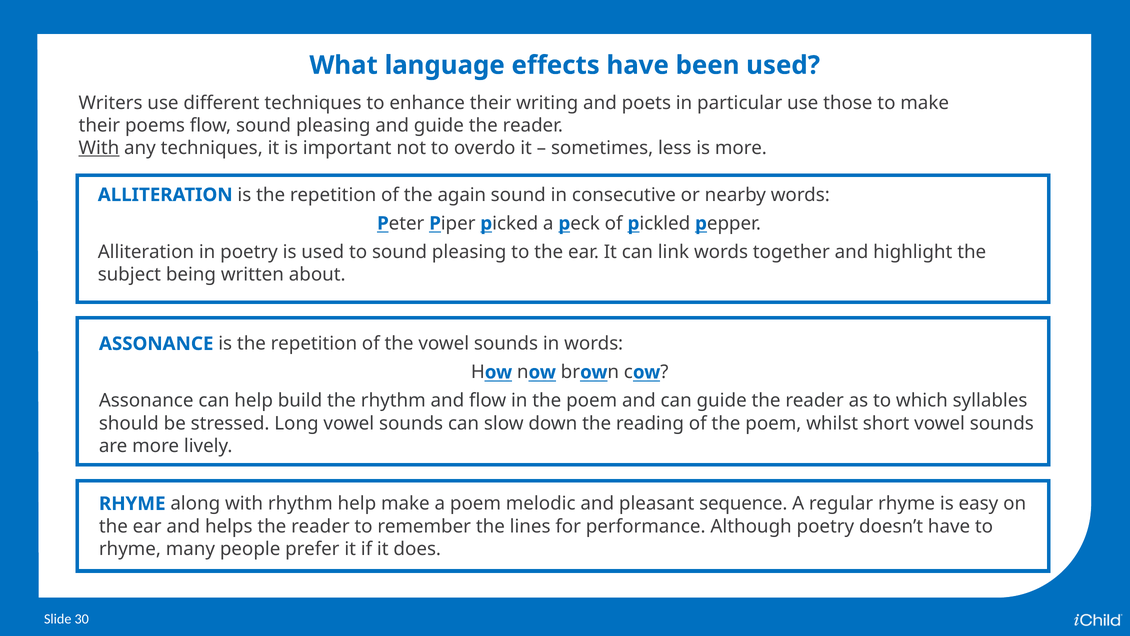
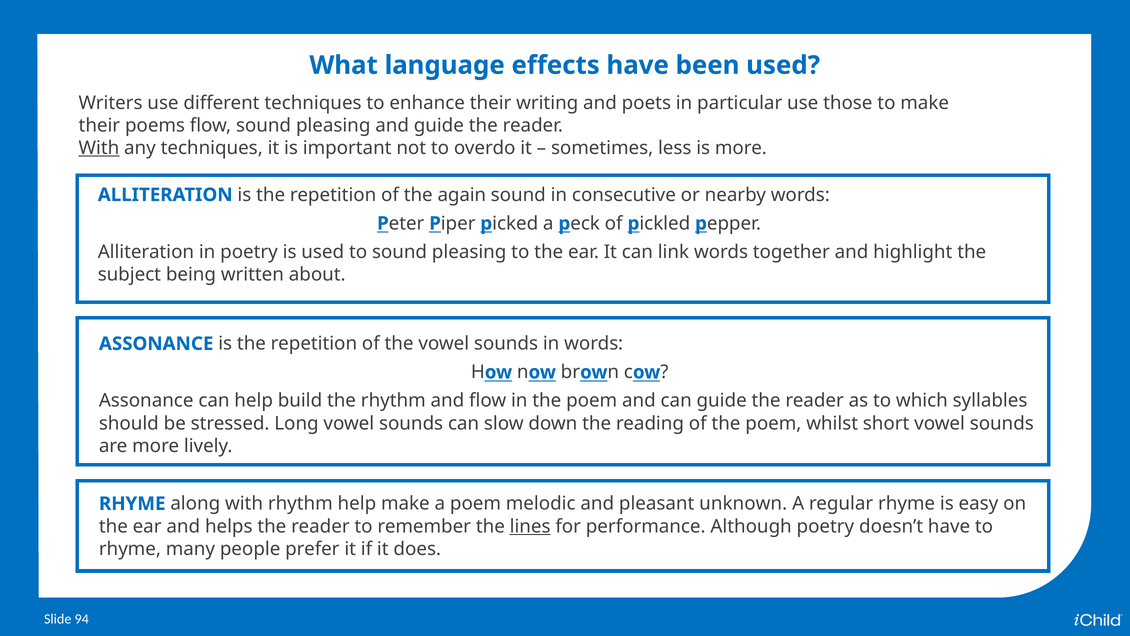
sequence: sequence -> unknown
lines underline: none -> present
30: 30 -> 94
